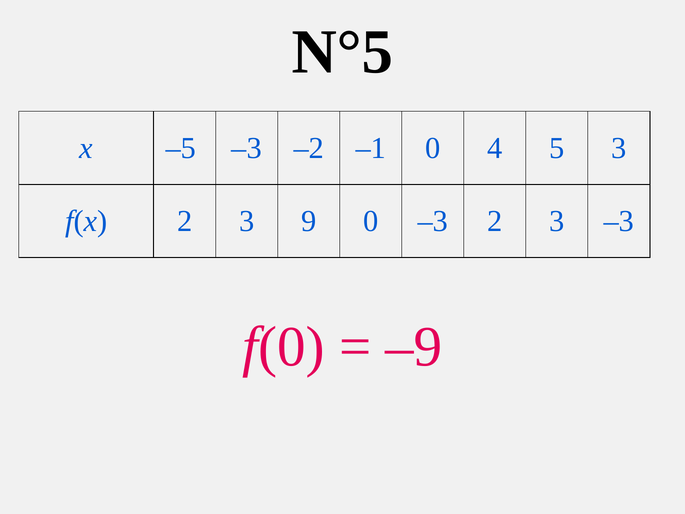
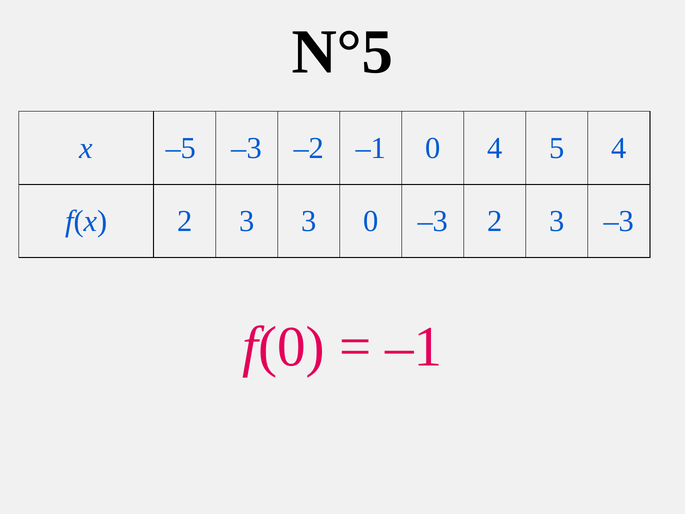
5 3: 3 -> 4
3 9: 9 -> 3
–9 at (414, 347): –9 -> –1
